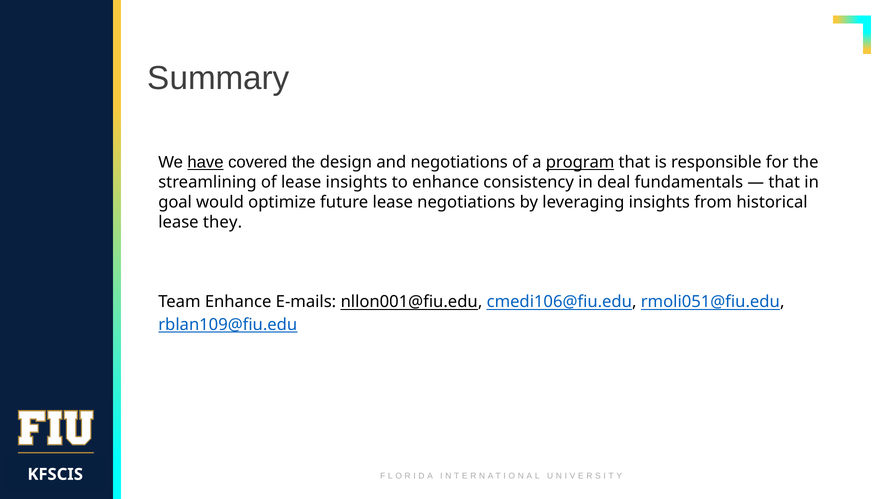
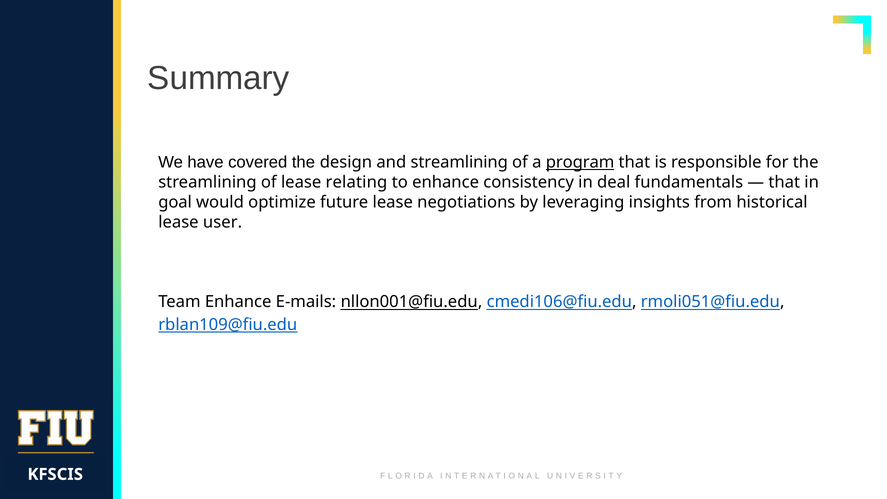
have underline: present -> none
and negotiations: negotiations -> streamlining
lease insights: insights -> relating
they: they -> user
